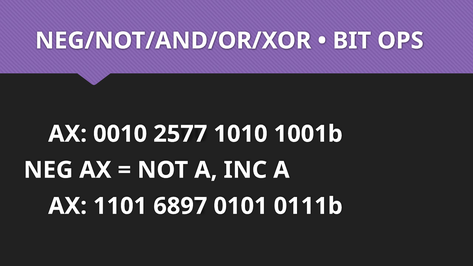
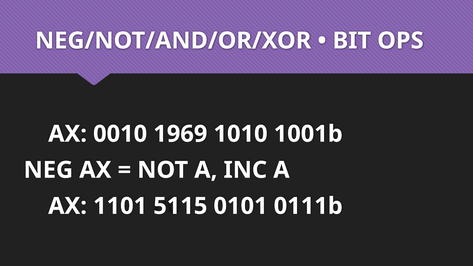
2577: 2577 -> 1969
6897: 6897 -> 5115
